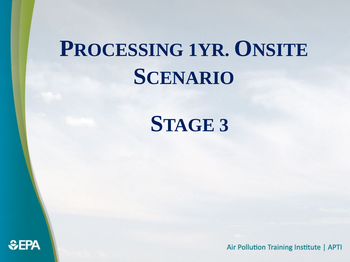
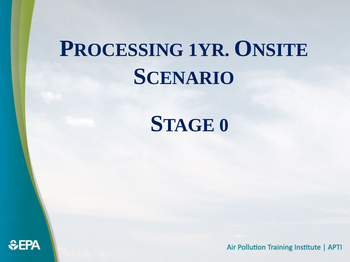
3: 3 -> 0
